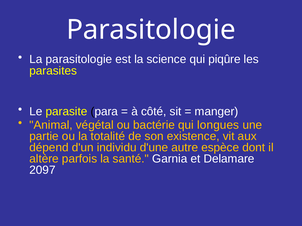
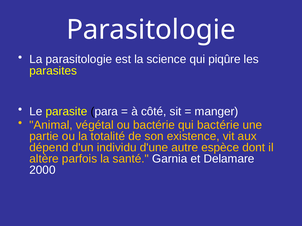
qui longues: longues -> bactérie
2097: 2097 -> 2000
